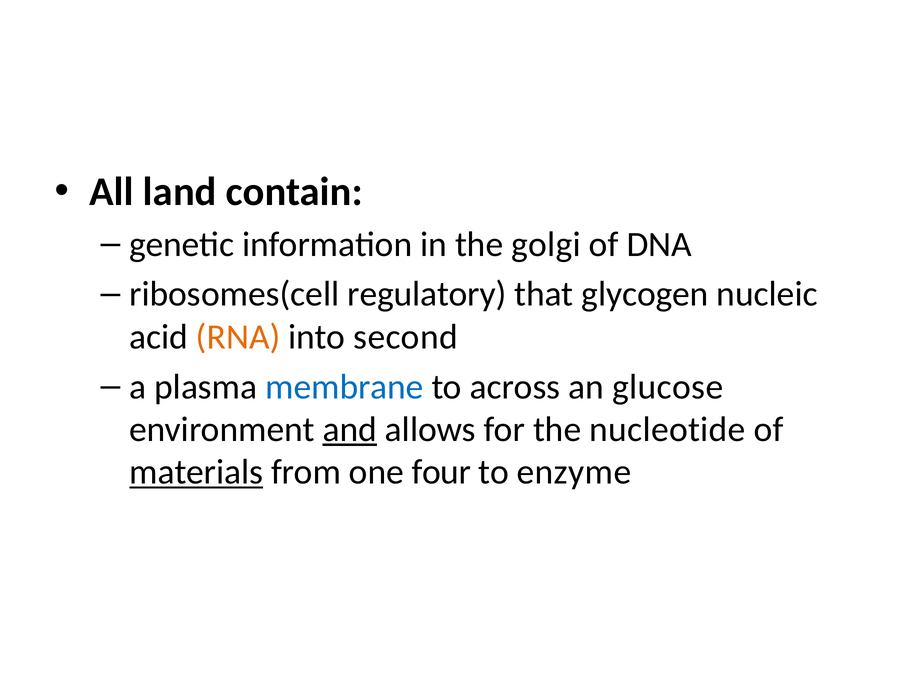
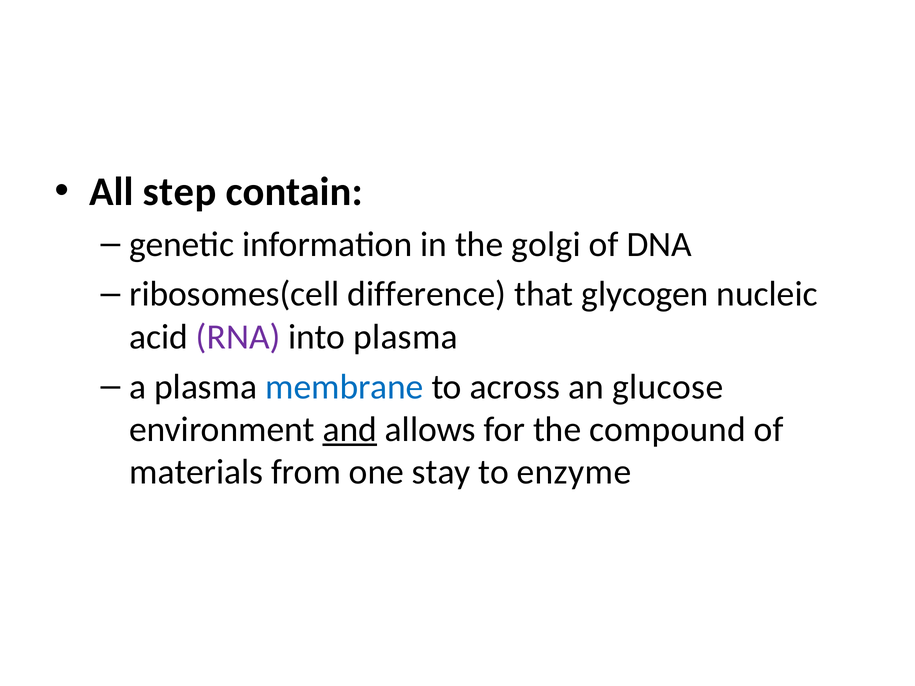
land: land -> step
regulatory: regulatory -> difference
RNA colour: orange -> purple
into second: second -> plasma
nucleotide: nucleotide -> compound
materials underline: present -> none
four: four -> stay
